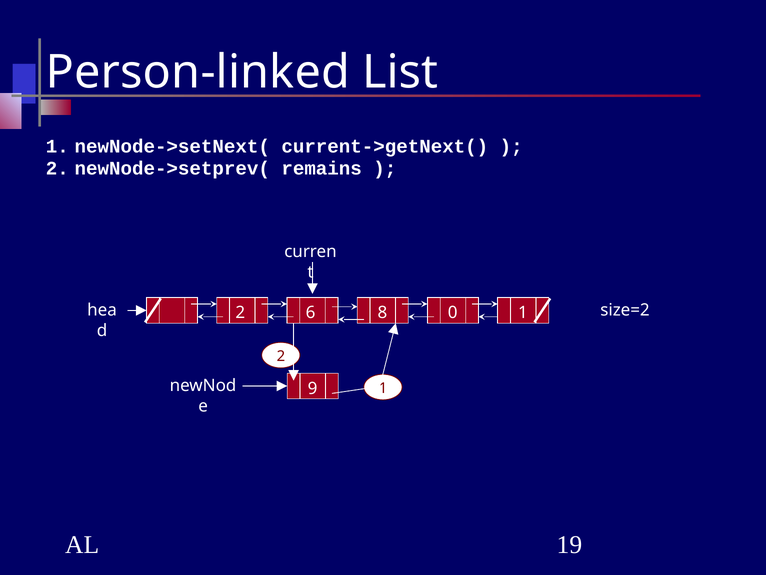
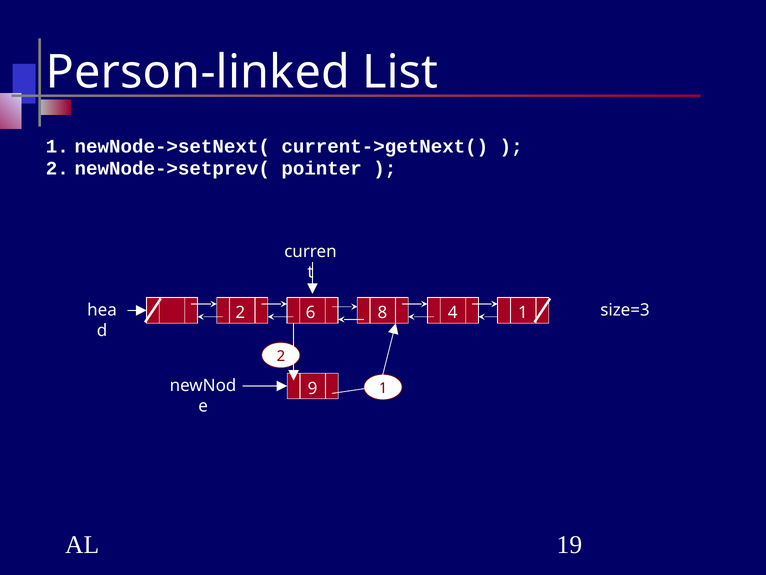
remains: remains -> pointer
size=2: size=2 -> size=3
0: 0 -> 4
